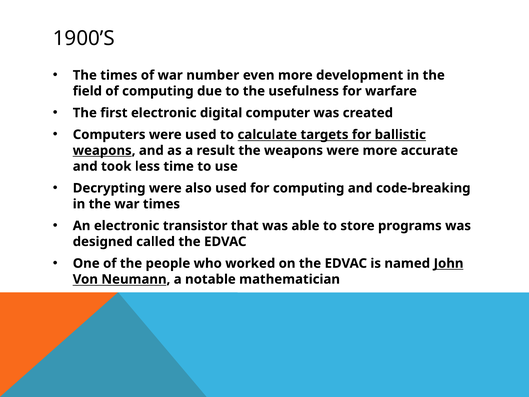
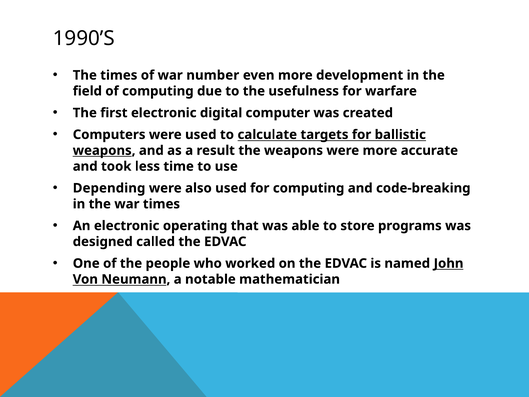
1900’S: 1900’S -> 1990’S
Decrypting: Decrypting -> Depending
transistor: transistor -> operating
